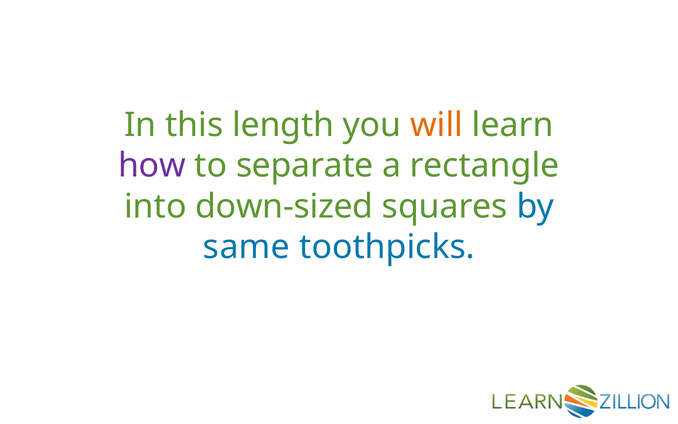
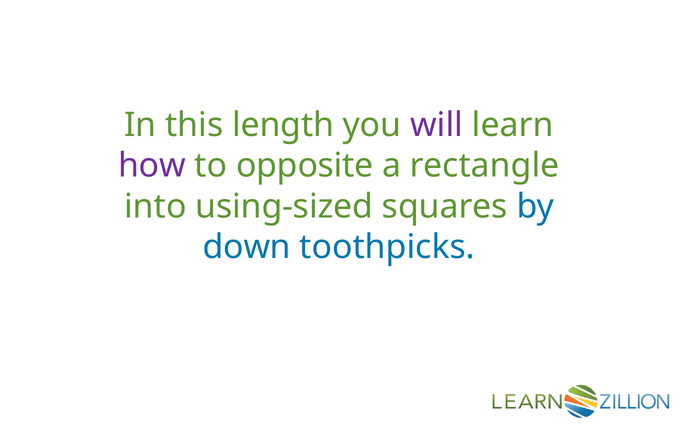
will colour: orange -> purple
separate: separate -> opposite
down-sized: down-sized -> using-sized
same: same -> down
